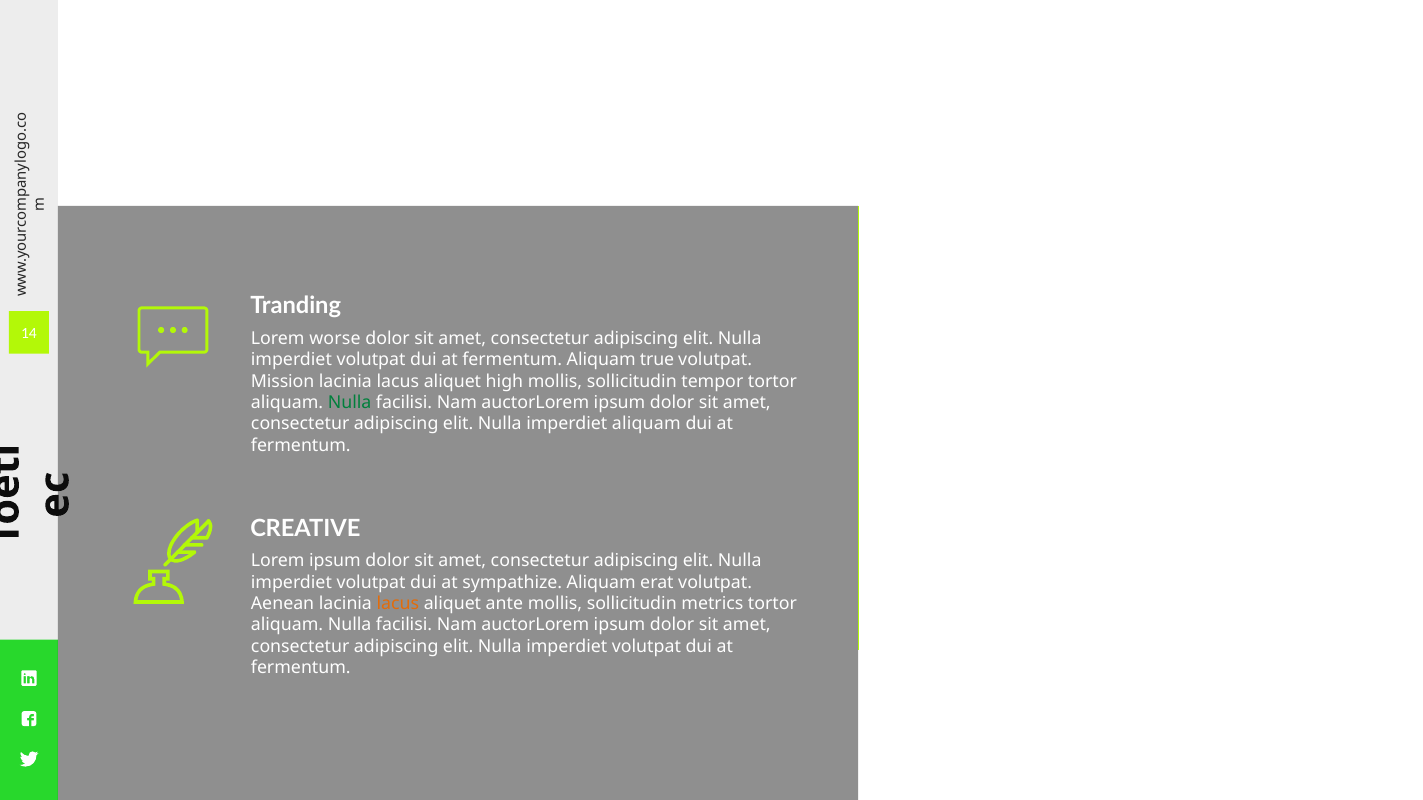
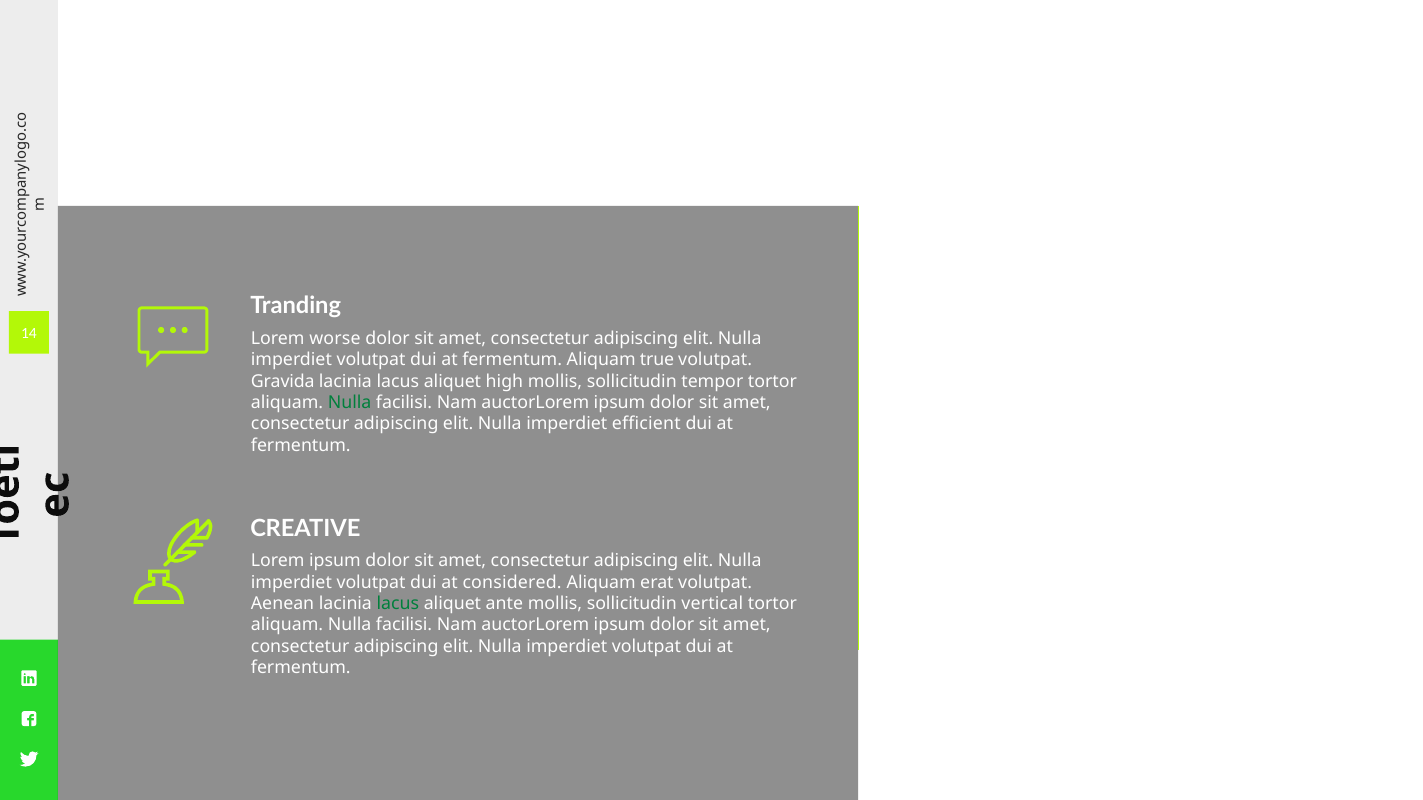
Mission: Mission -> Gravida
imperdiet aliquam: aliquam -> efficient
sympathize: sympathize -> considered
lacus at (398, 604) colour: orange -> green
metrics: metrics -> vertical
